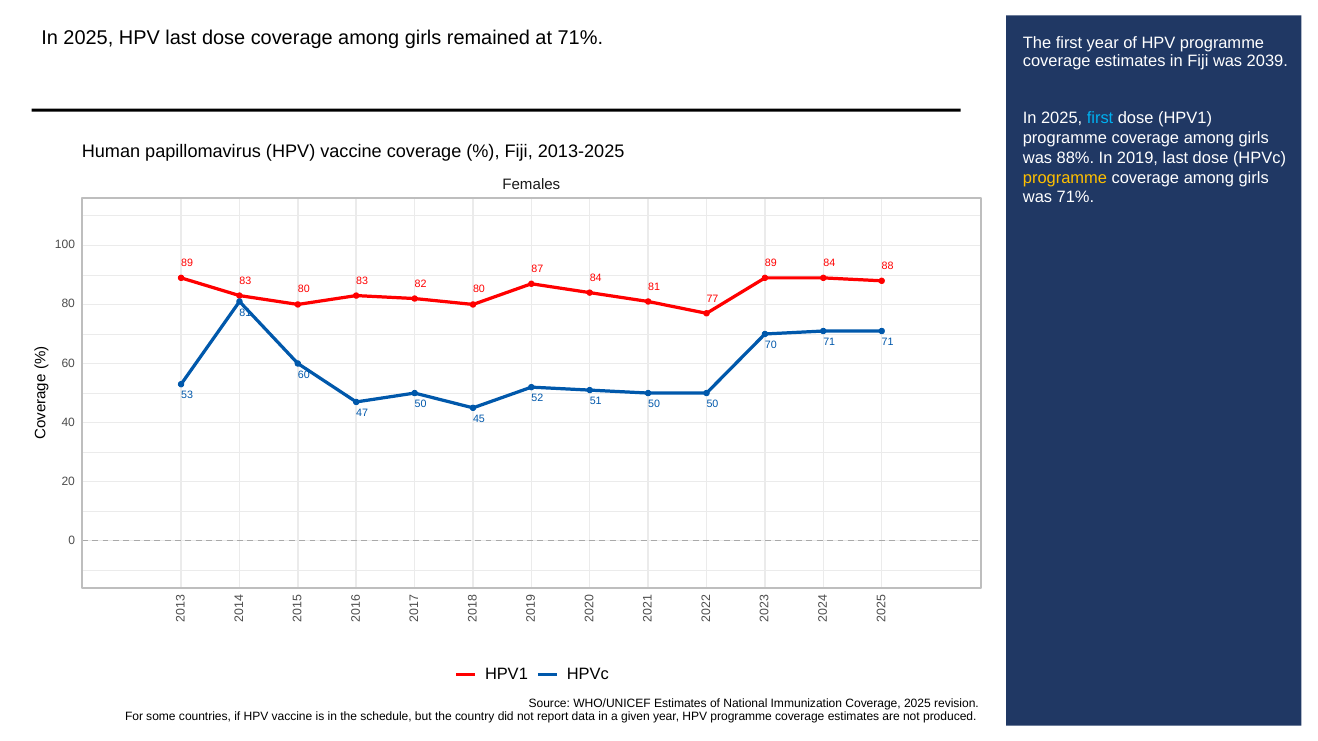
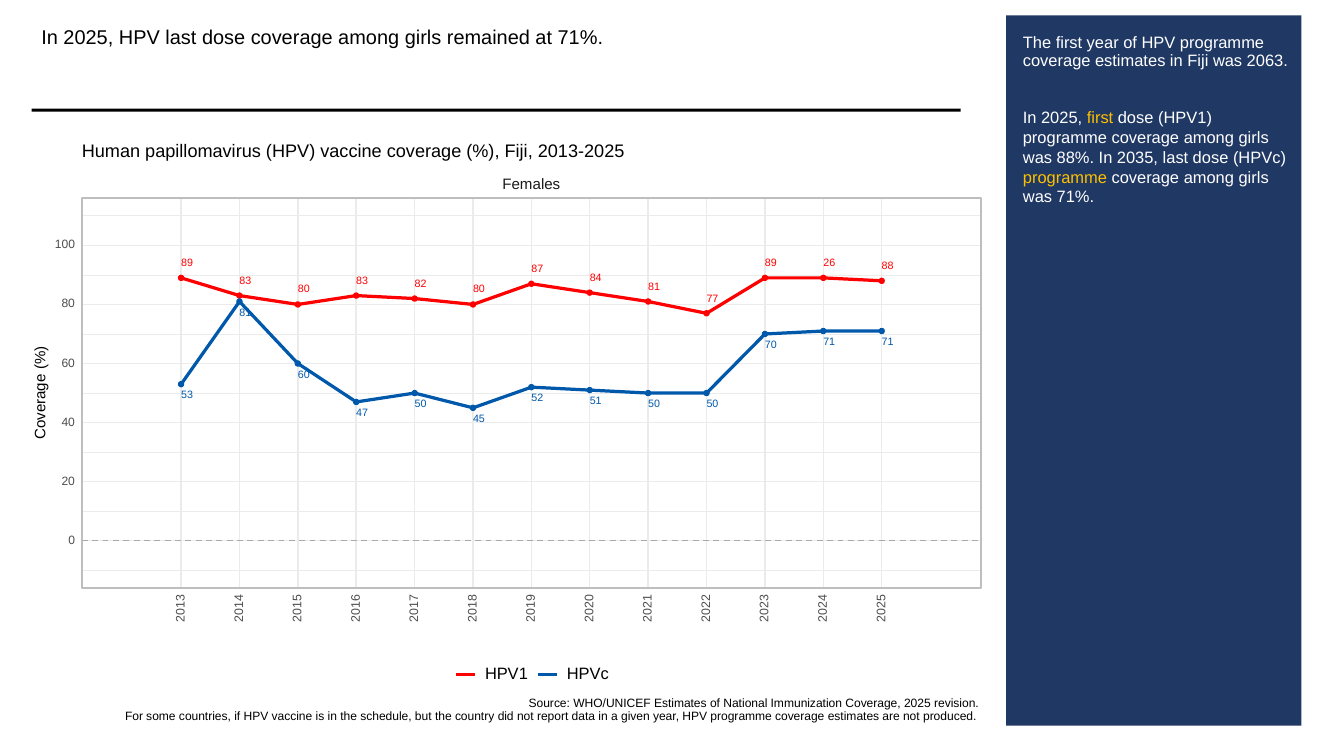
2039: 2039 -> 2063
first at (1100, 118) colour: light blue -> yellow
2019: 2019 -> 2035
89 84: 84 -> 26
